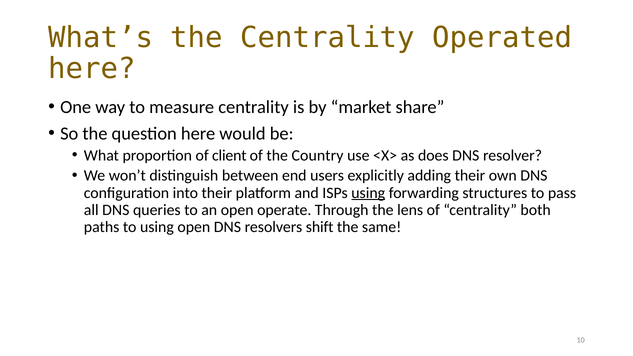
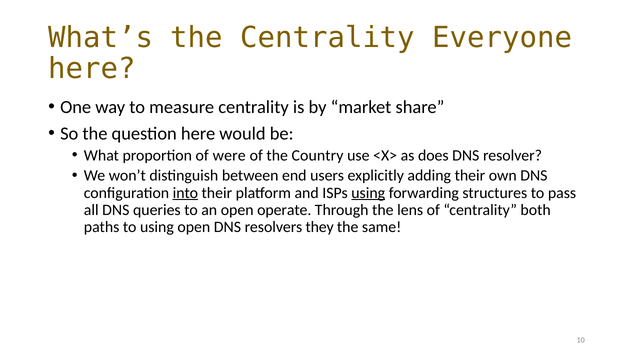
Operated: Operated -> Everyone
client: client -> were
into underline: none -> present
shift: shift -> they
